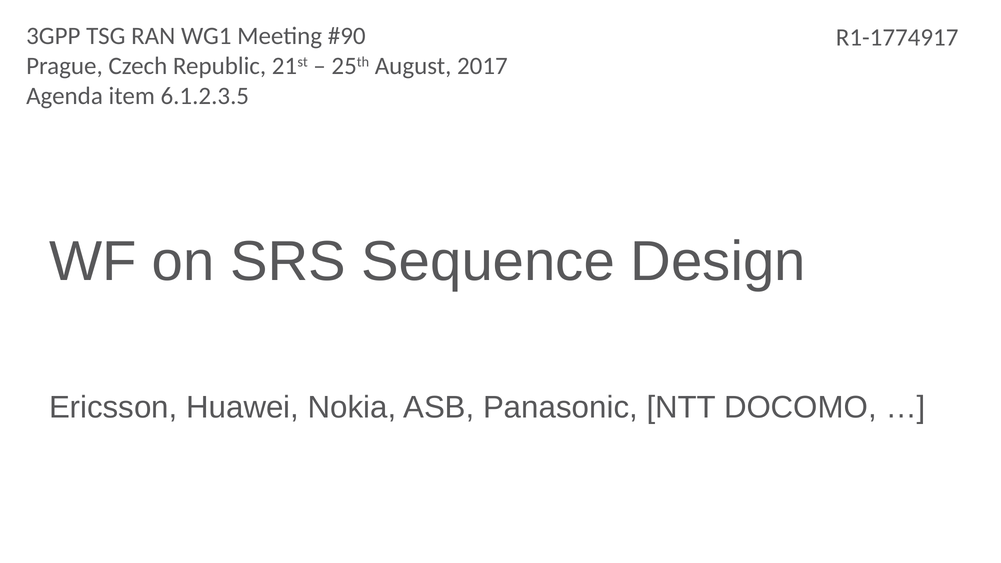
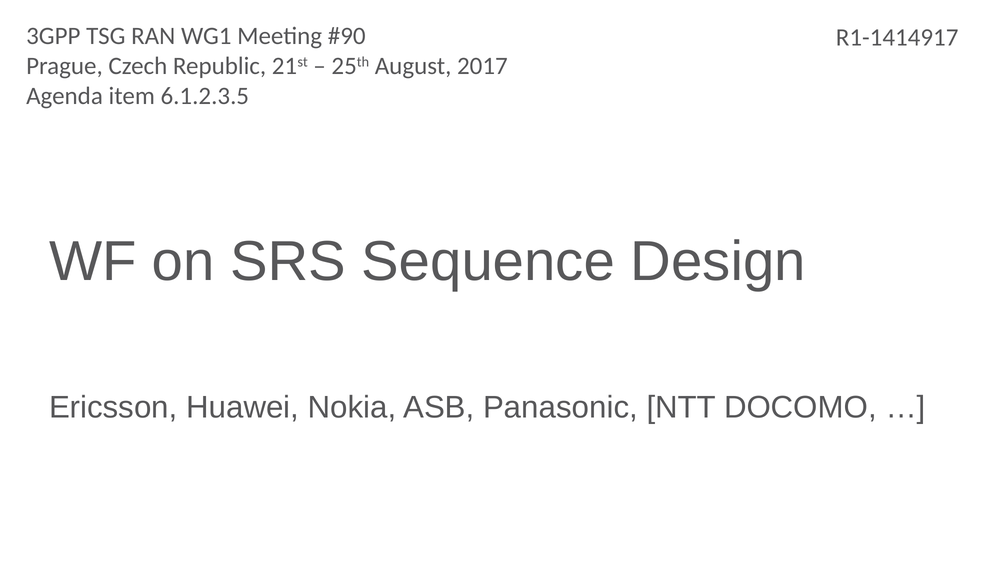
R1-1774917: R1-1774917 -> R1-1414917
